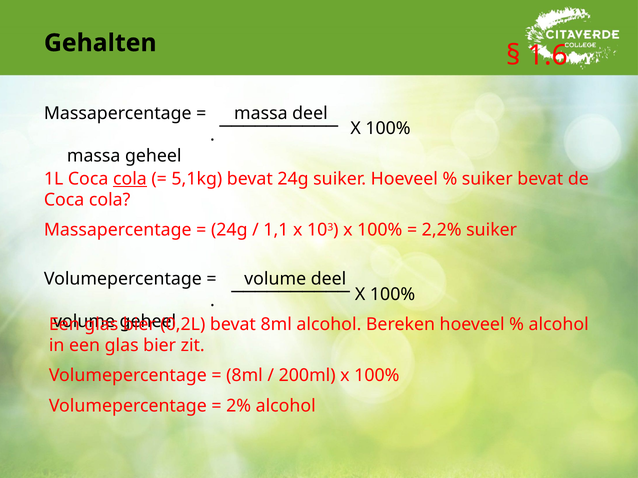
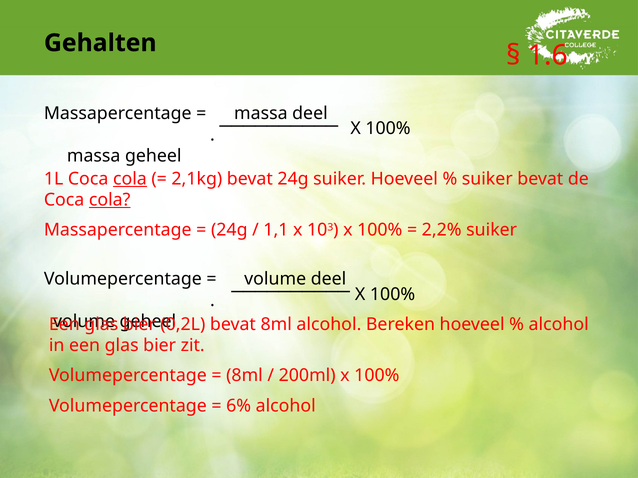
5,1kg: 5,1kg -> 2,1kg
cola at (110, 200) underline: none -> present
2%: 2% -> 6%
